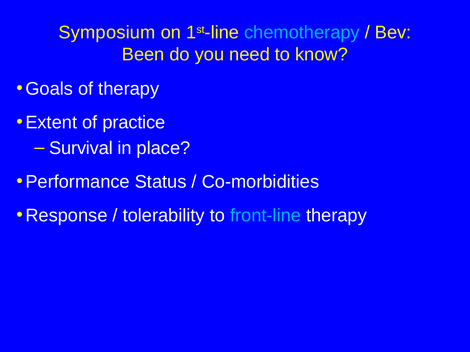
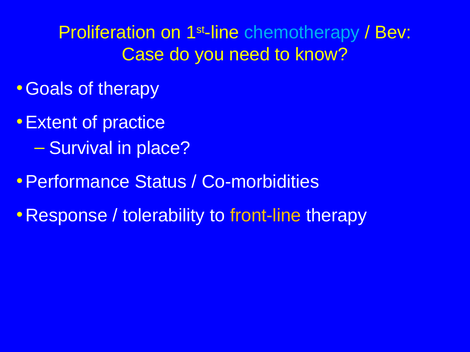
Symposium: Symposium -> Proliferation
Been: Been -> Case
front-line colour: light blue -> yellow
